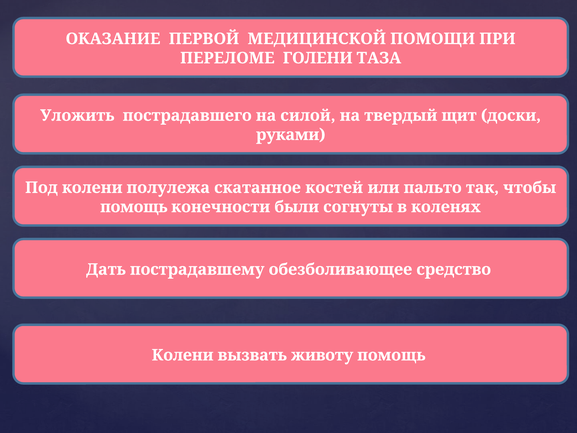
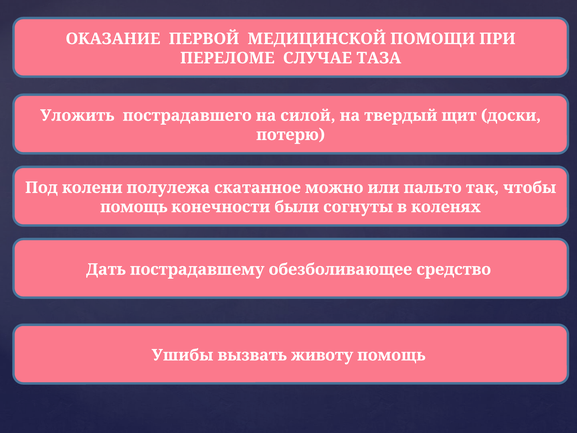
ГОЛЕНИ: ГОЛЕНИ -> СЛУЧАЕ
руками: руками -> потерю
костей: костей -> можно
Колени at (183, 355): Колени -> Ушибы
